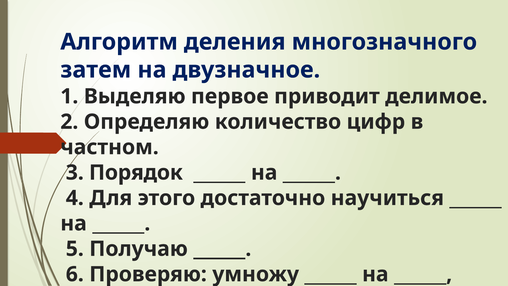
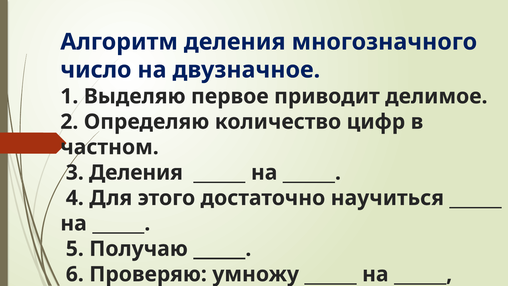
затем: затем -> число
3 Порядок: Порядок -> Деления
